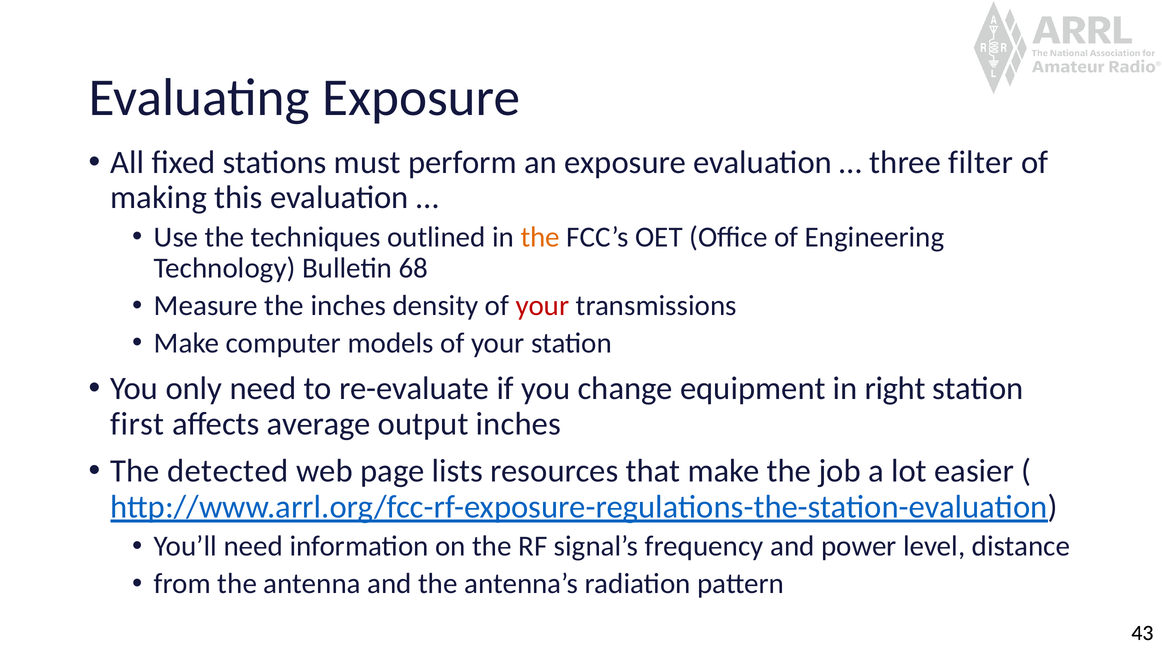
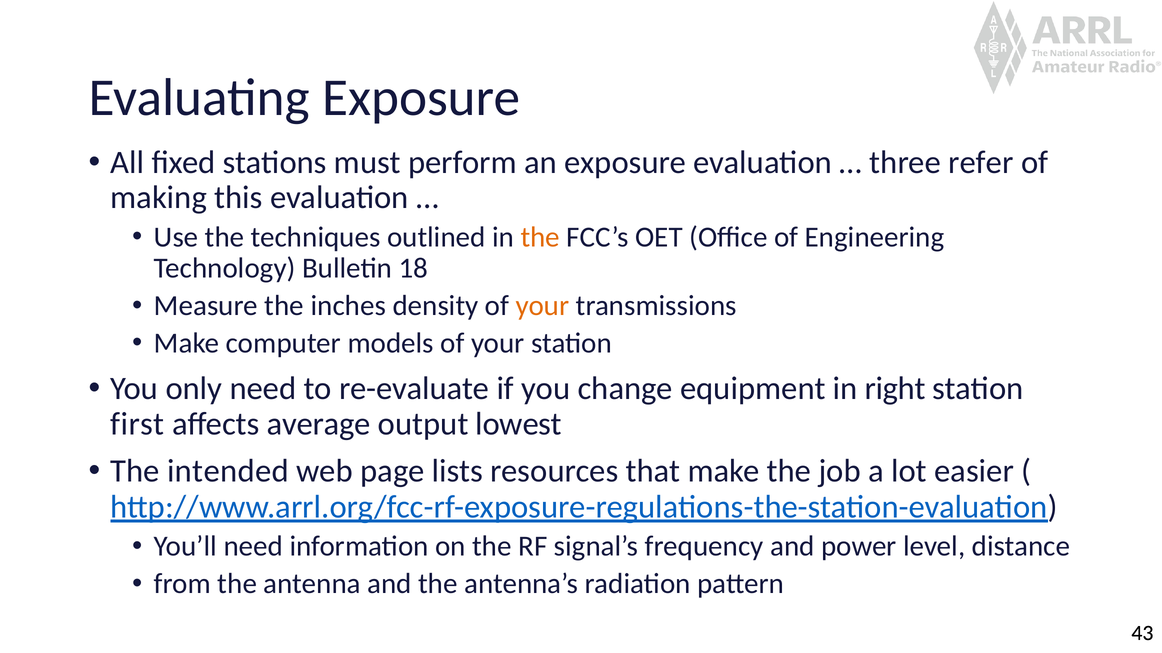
filter: filter -> refer
68: 68 -> 18
your at (542, 306) colour: red -> orange
output inches: inches -> lowest
detected: detected -> intended
